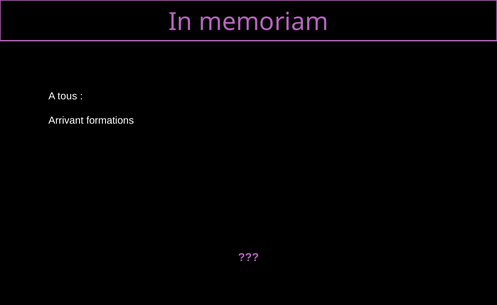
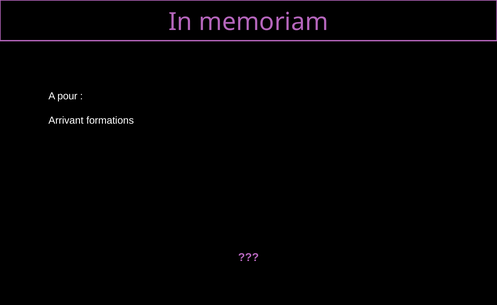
tous: tous -> pour
